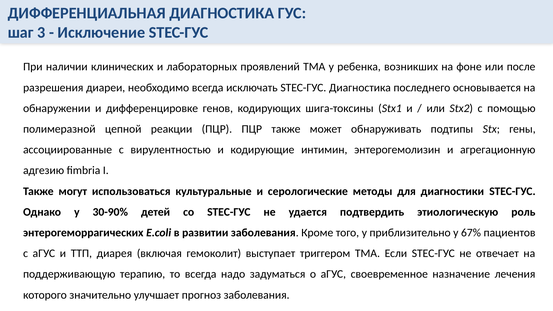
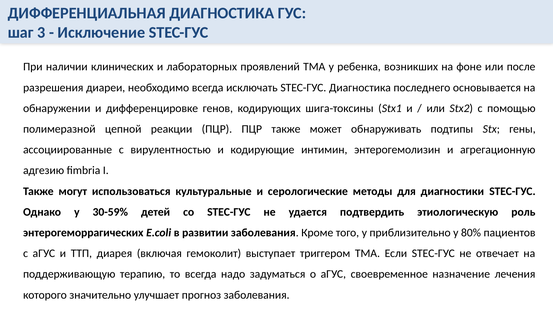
30-90%: 30-90% -> 30-59%
67%: 67% -> 80%
